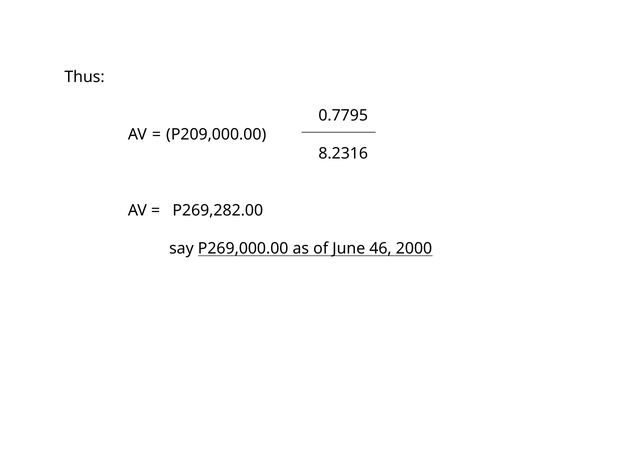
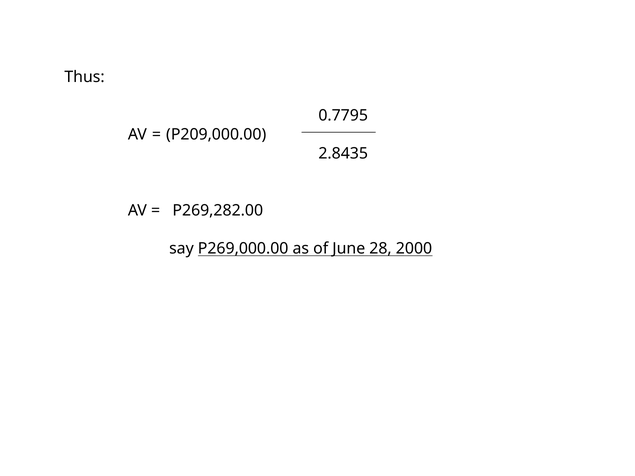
8.2316: 8.2316 -> 2.8435
46: 46 -> 28
